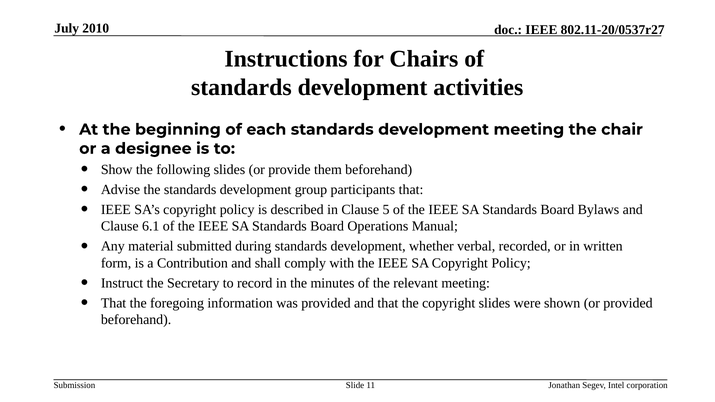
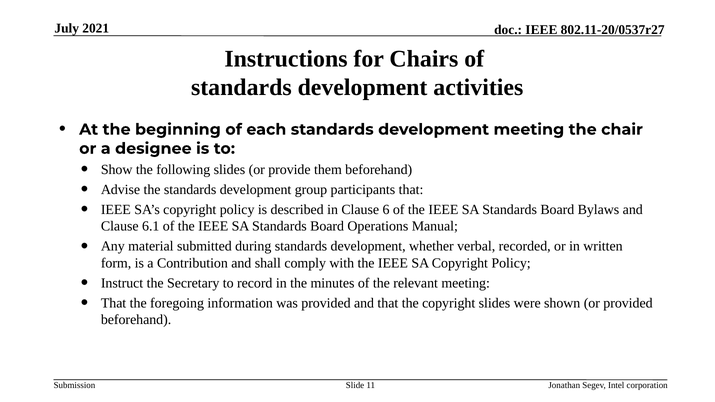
2010: 2010 -> 2021
5: 5 -> 6
